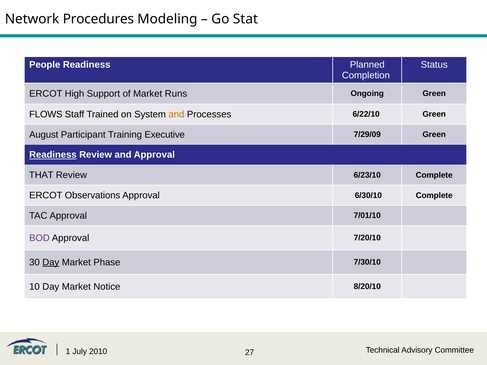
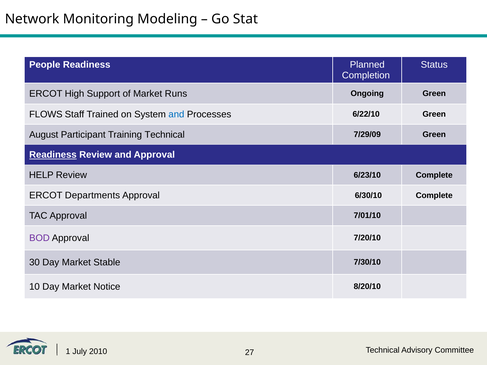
Procedures: Procedures -> Monitoring
and at (176, 114) colour: orange -> blue
Training Executive: Executive -> Technical
THAT: THAT -> HELP
Observations: Observations -> Departments
Day at (51, 262) underline: present -> none
Phase: Phase -> Stable
